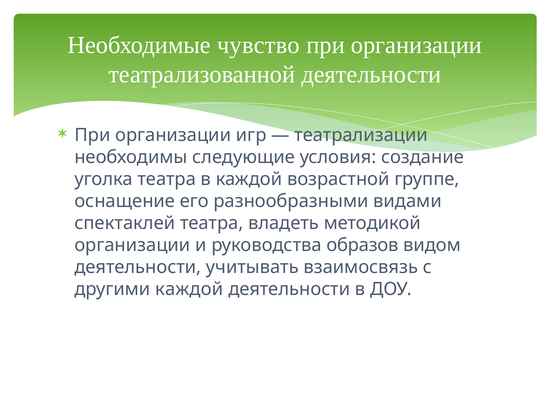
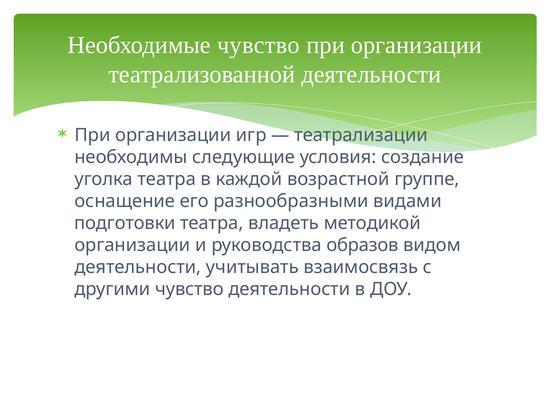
спектаклей: спектаклей -> подготовки
другими каждой: каждой -> чувство
